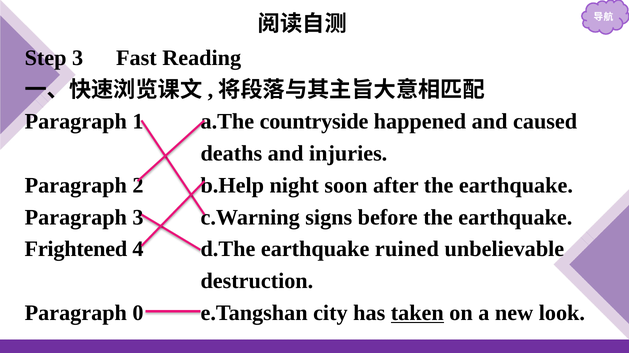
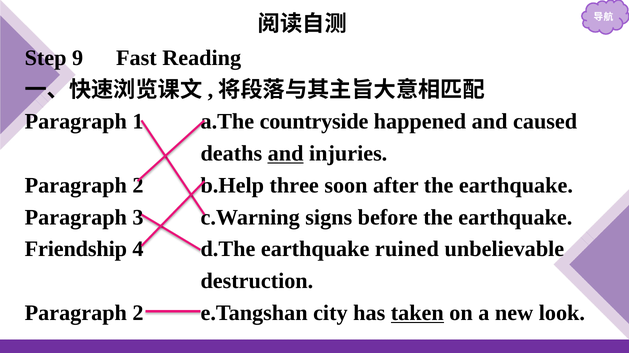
Step 3: 3 -> 9
and at (286, 154) underline: none -> present
night: night -> three
Frightened: Frightened -> Friendship
0 at (138, 314): 0 -> 2
